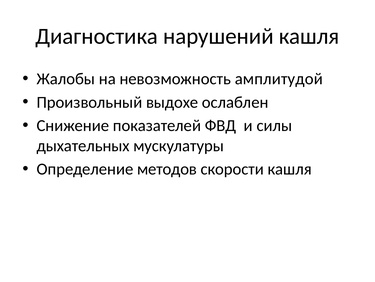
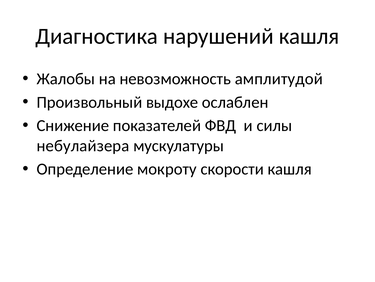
дыхательных: дыхательных -> небулайзера
методов: методов -> мокроту
